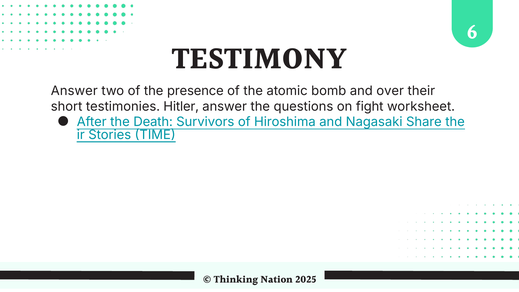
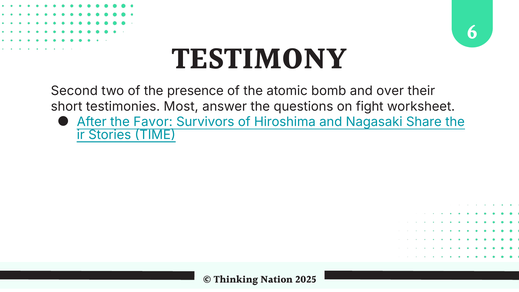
Answer at (74, 91): Answer -> Second
Hitler: Hitler -> Most
Death: Death -> Favor
